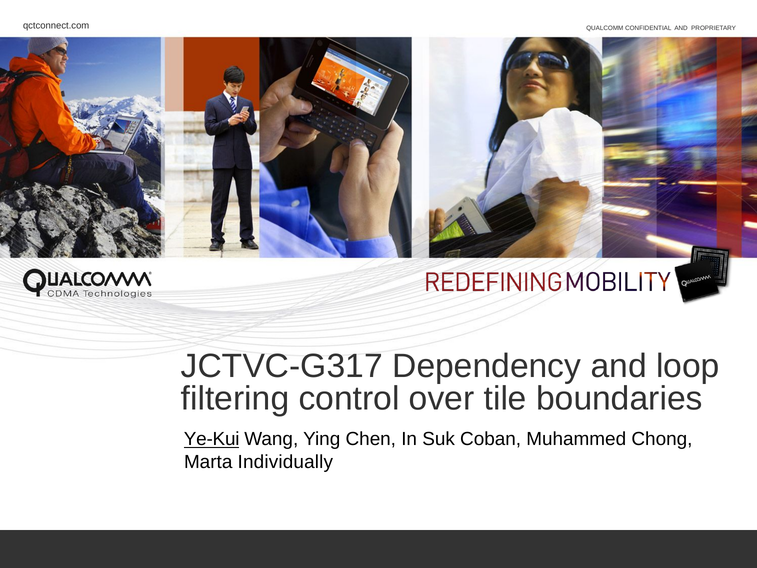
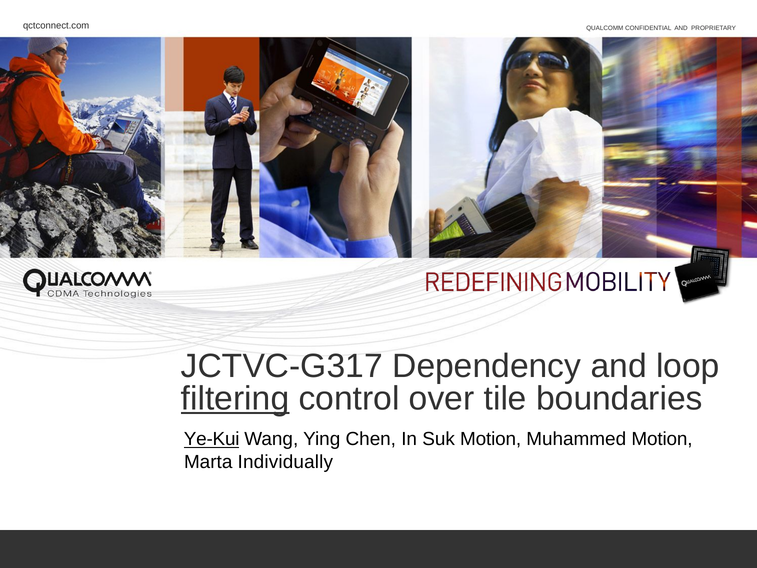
filtering underline: none -> present
Suk Coban: Coban -> Motion
Muhammed Chong: Chong -> Motion
